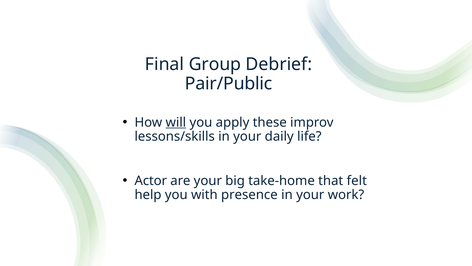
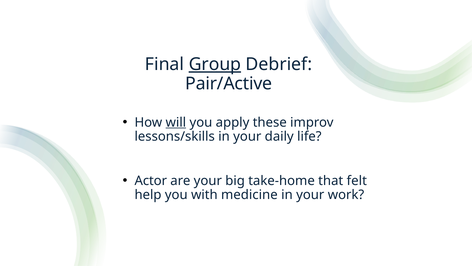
Group underline: none -> present
Pair/Public: Pair/Public -> Pair/Active
presence: presence -> medicine
